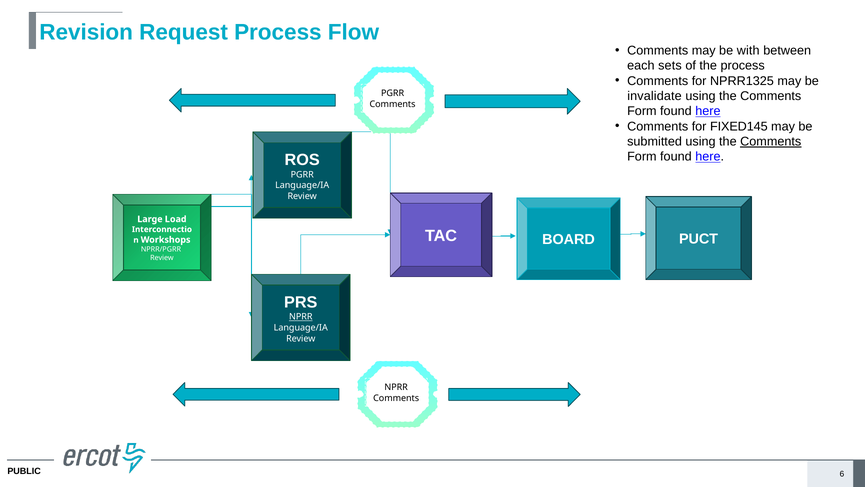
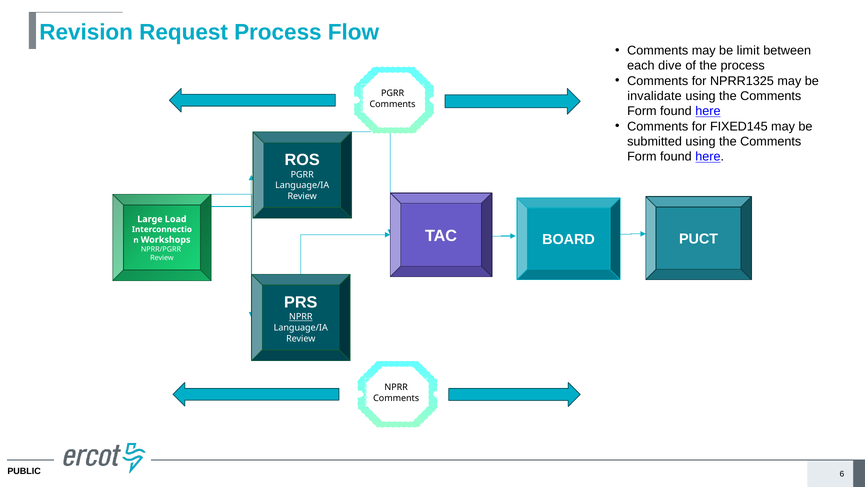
with: with -> limit
sets: sets -> dive
Comments at (771, 141) underline: present -> none
